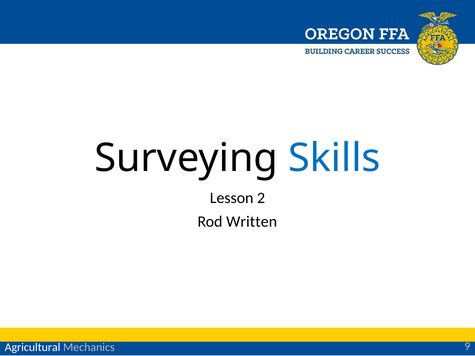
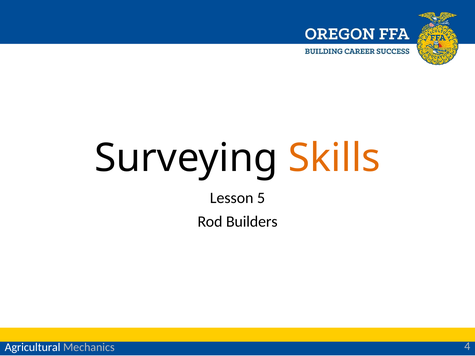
Skills colour: blue -> orange
2: 2 -> 5
Written: Written -> Builders
9: 9 -> 4
